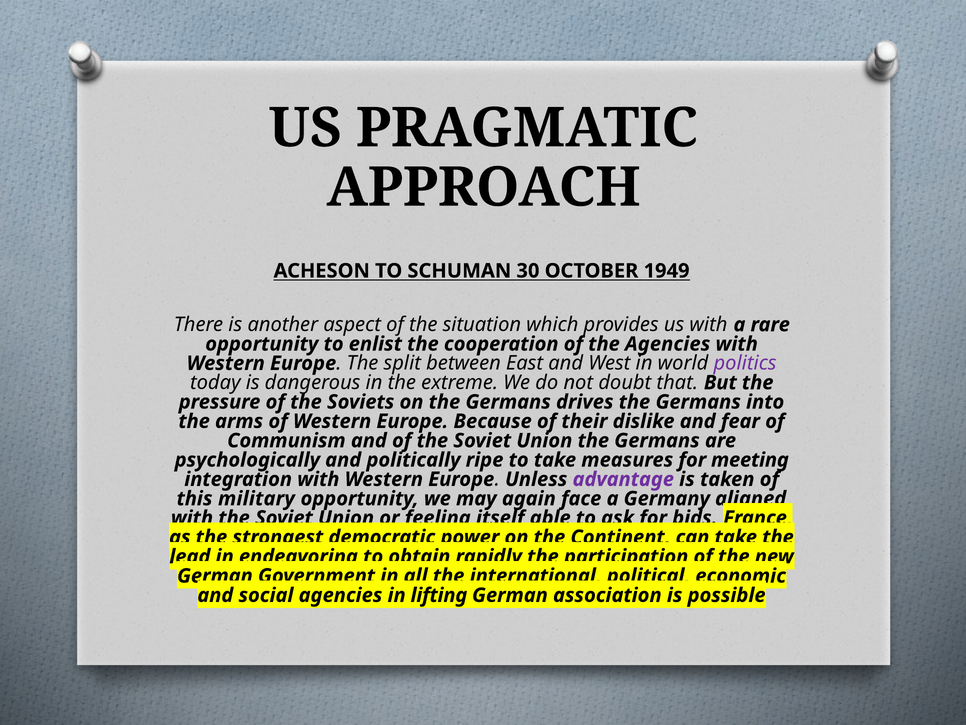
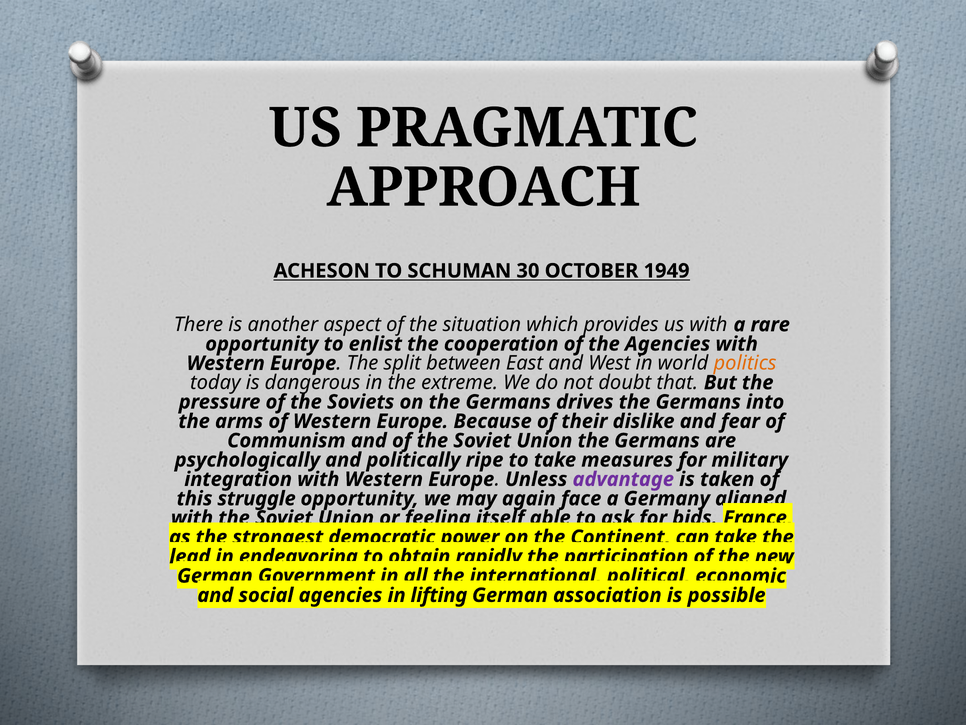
politics colour: purple -> orange
meeting: meeting -> military
military: military -> struggle
